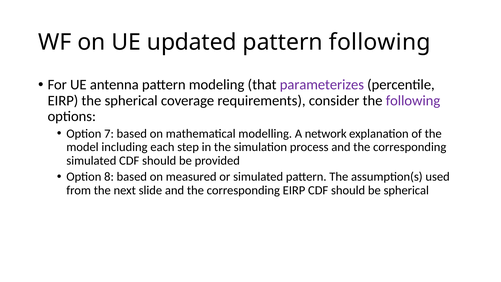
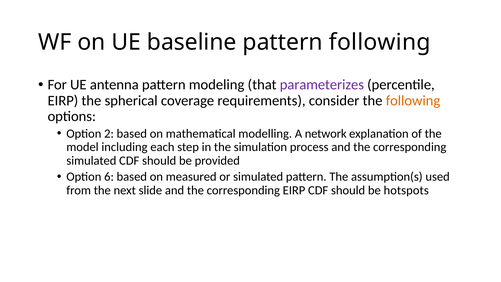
updated: updated -> baseline
following at (413, 100) colour: purple -> orange
7: 7 -> 2
8: 8 -> 6
be spherical: spherical -> hotspots
